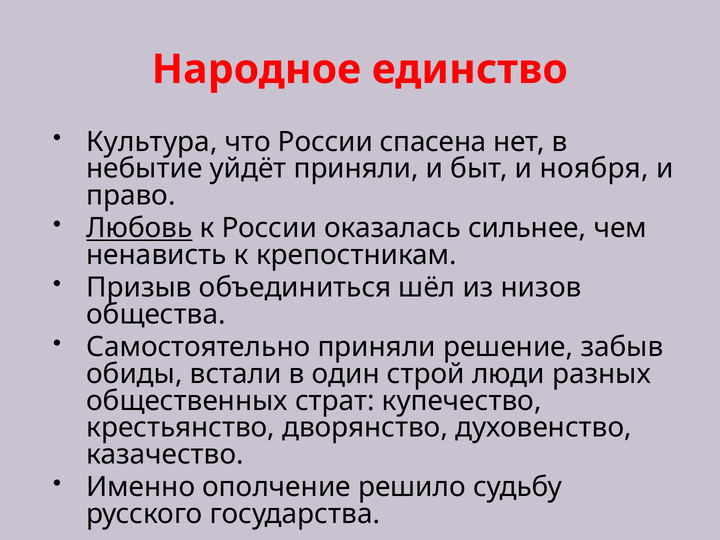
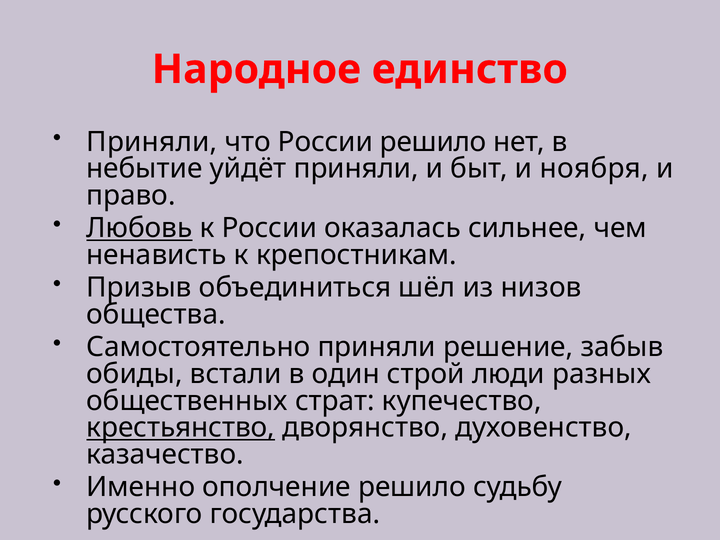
Культура at (152, 142): Культура -> Приняли
России спасена: спасена -> решило
крестьянство underline: none -> present
